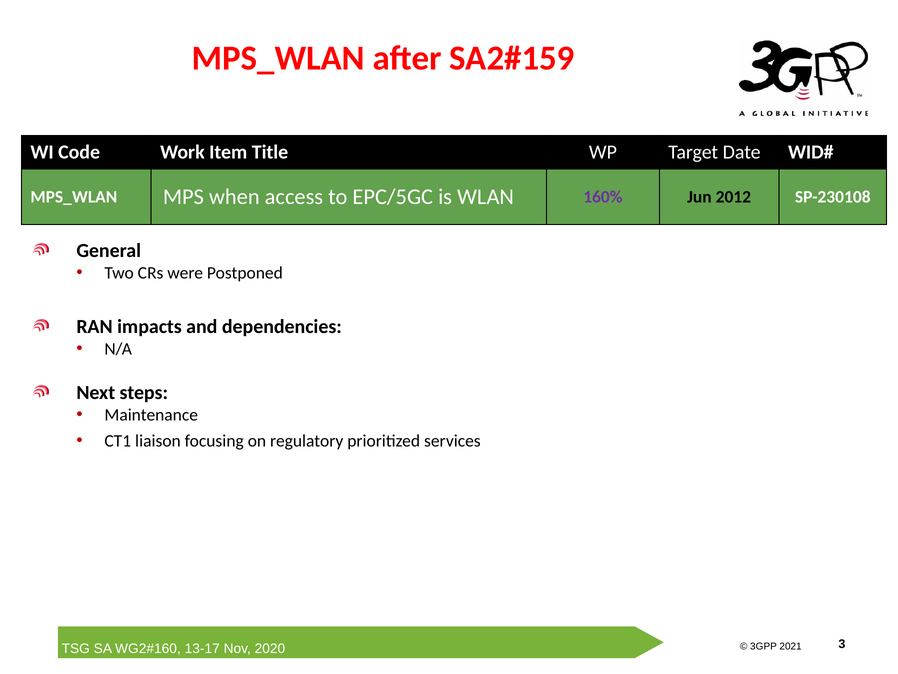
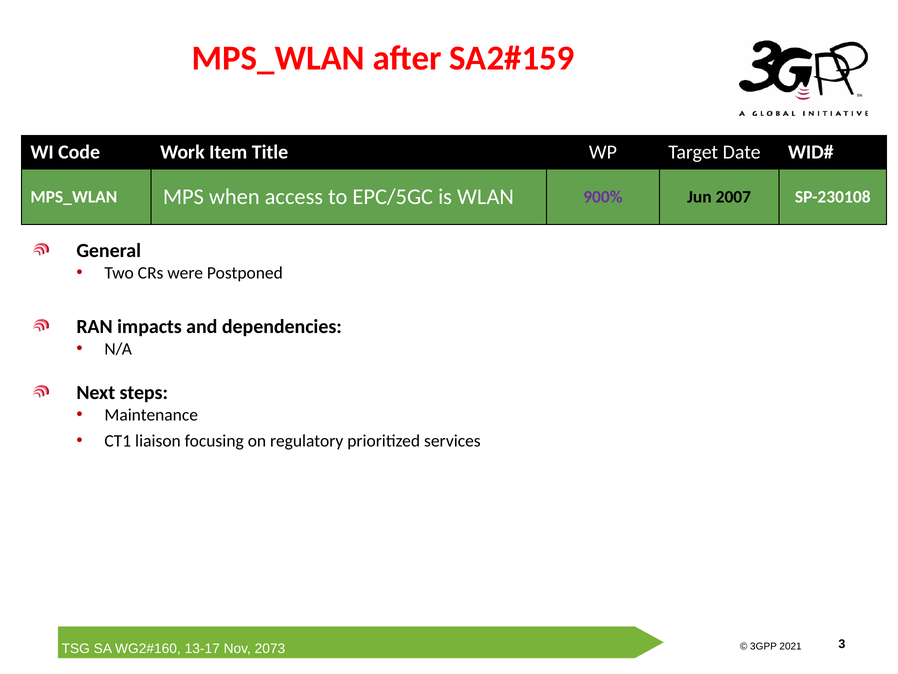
160%: 160% -> 900%
Jun 2012: 2012 -> 2007
2020: 2020 -> 2073
